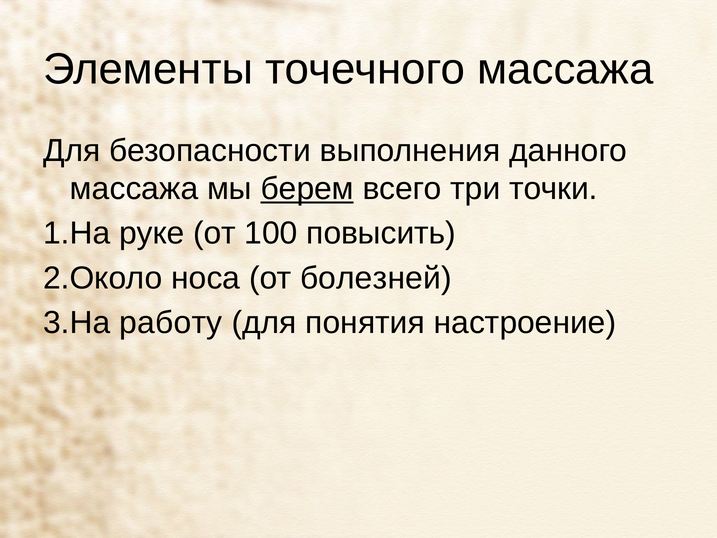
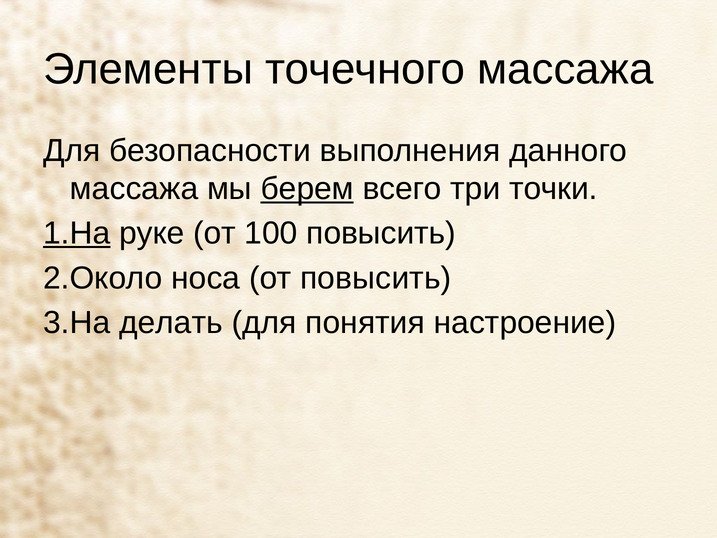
1.На underline: none -> present
от болезней: болезней -> повысить
работу: работу -> делать
